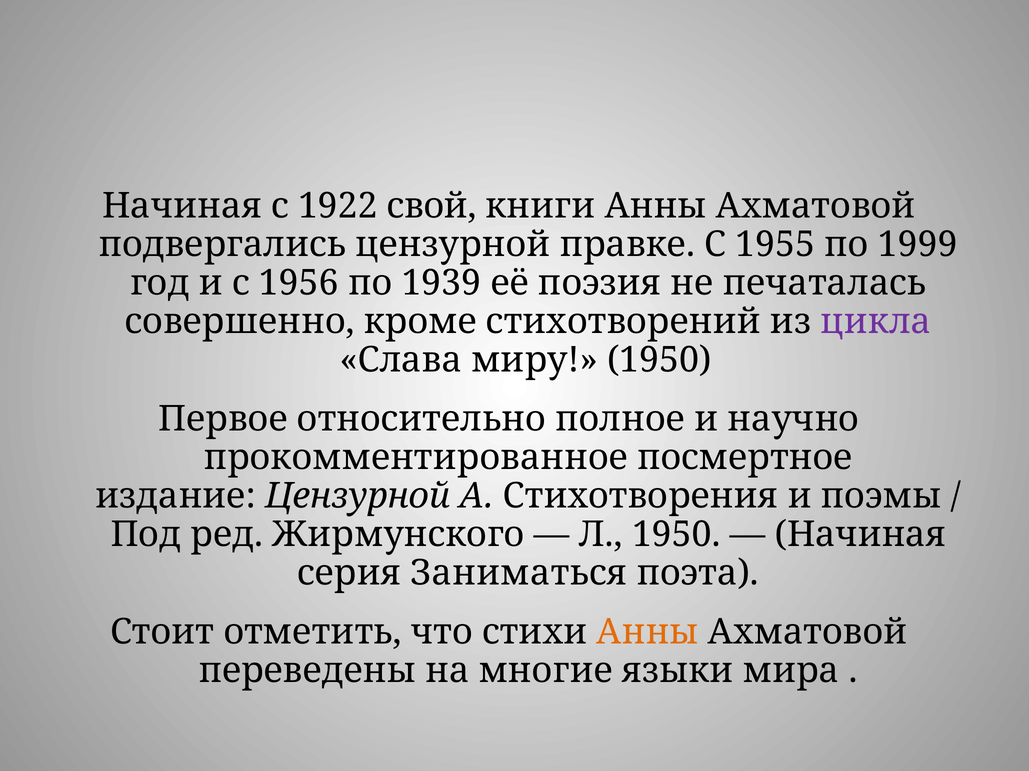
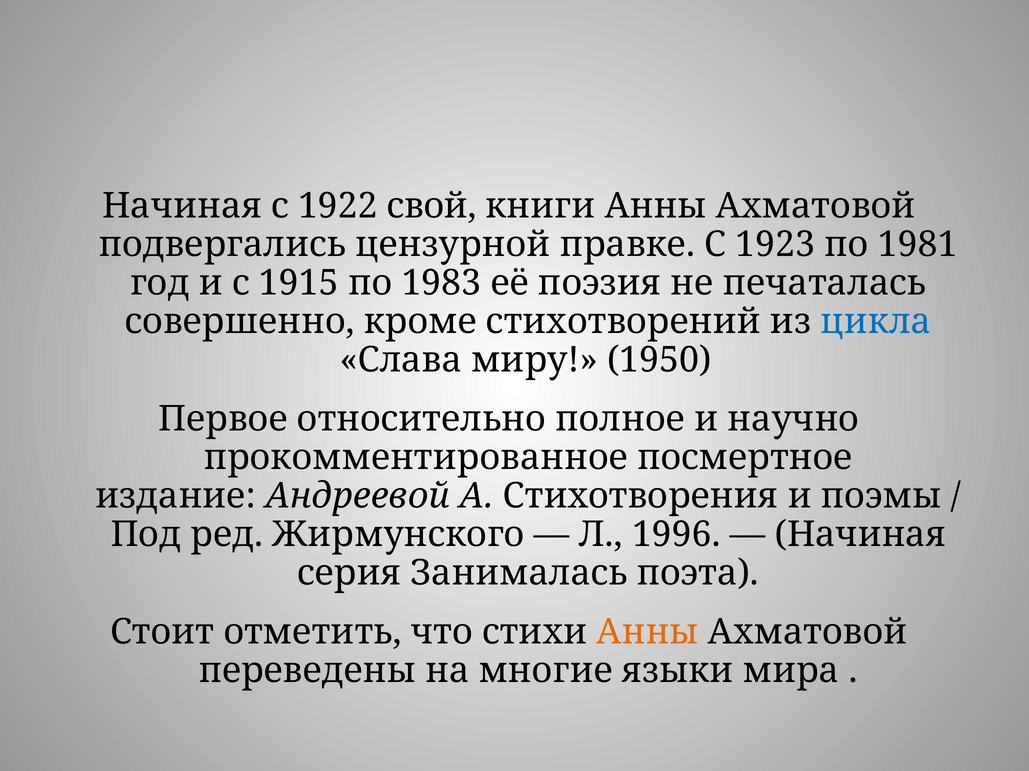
1955: 1955 -> 1923
1999: 1999 -> 1981
1956: 1956 -> 1915
1939: 1939 -> 1983
цикла colour: purple -> blue
издание Цензурной: Цензурной -> Андреевой
Л 1950: 1950 -> 1996
Заниматься: Заниматься -> Занималась
